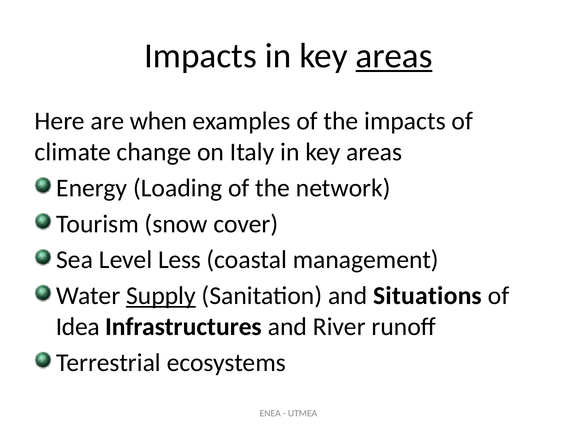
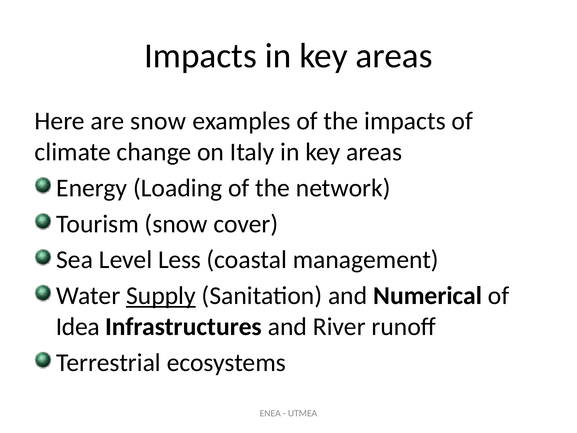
areas at (394, 56) underline: present -> none
are when: when -> snow
Situations: Situations -> Numerical
